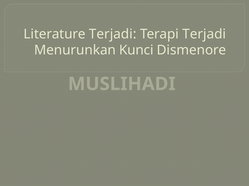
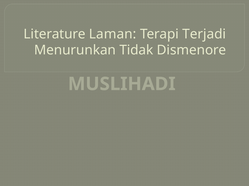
Literature Terjadi: Terjadi -> Laman
Kunci: Kunci -> Tidak
